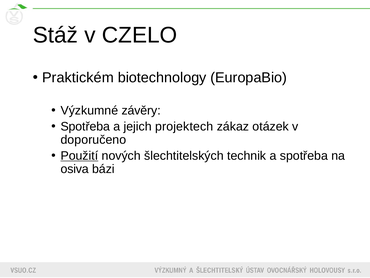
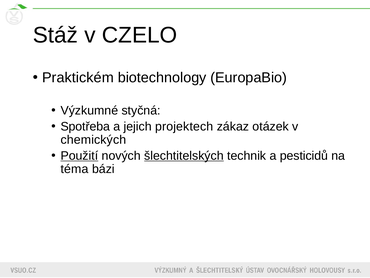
závěry: závěry -> styčná
doporučeno: doporučeno -> chemických
šlechtitelských underline: none -> present
a spotřeba: spotřeba -> pesticidů
osiva: osiva -> téma
